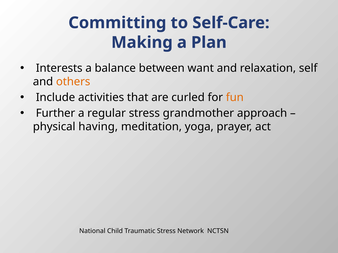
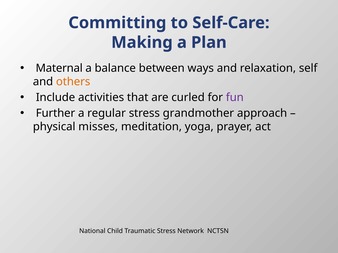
Interests: Interests -> Maternal
want: want -> ways
fun colour: orange -> purple
having: having -> misses
